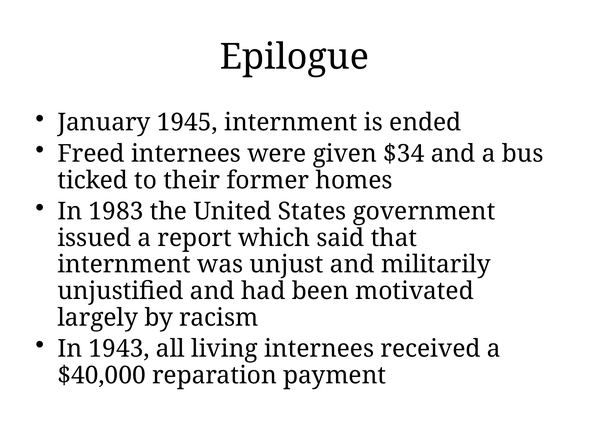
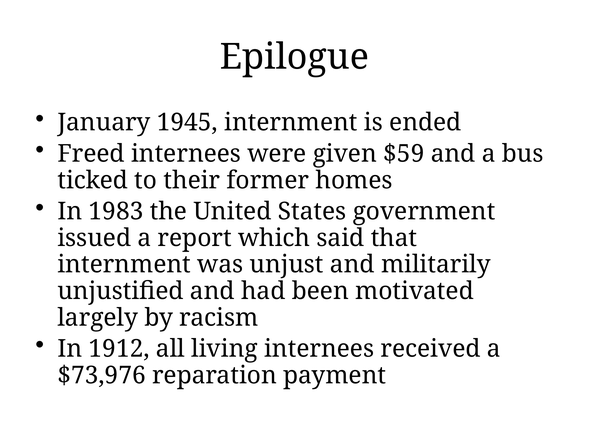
$34: $34 -> $59
1943: 1943 -> 1912
$40,000: $40,000 -> $73,976
